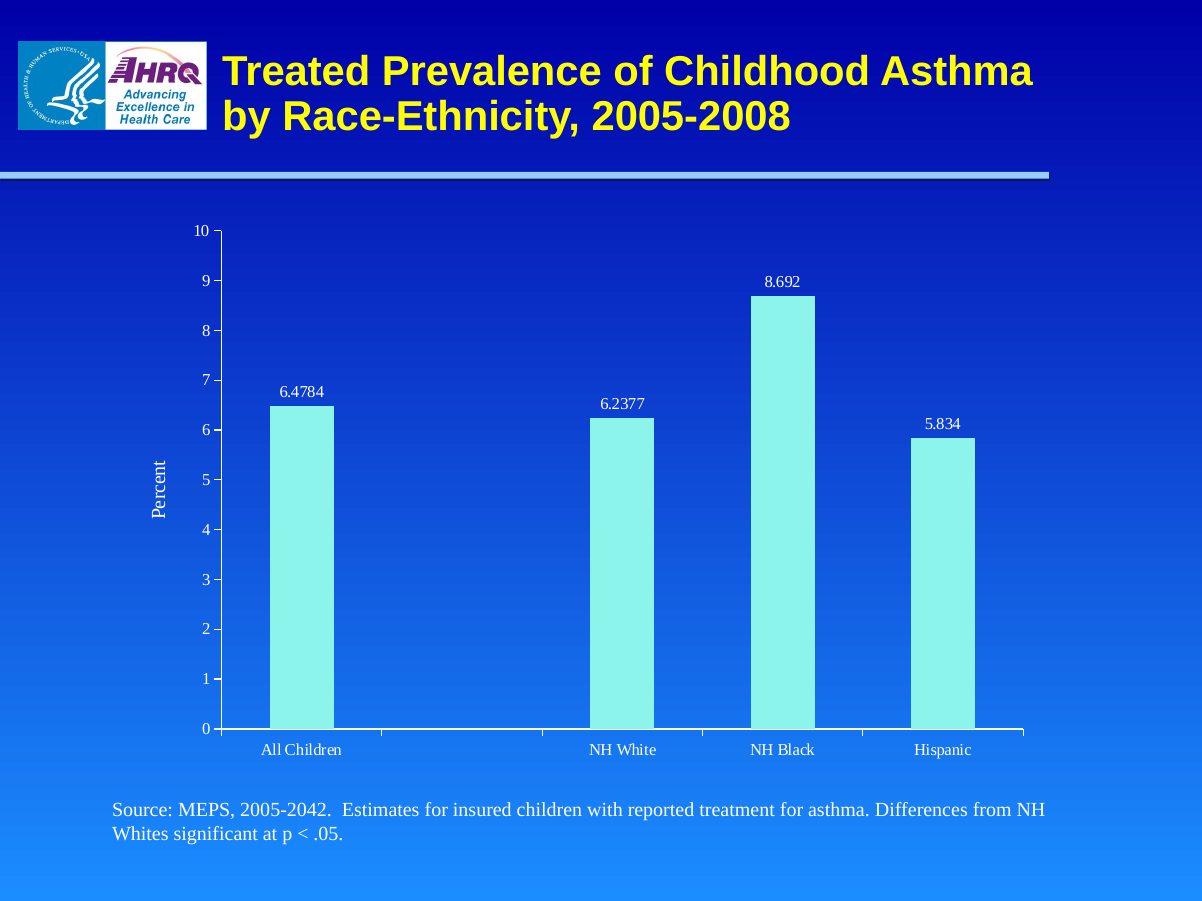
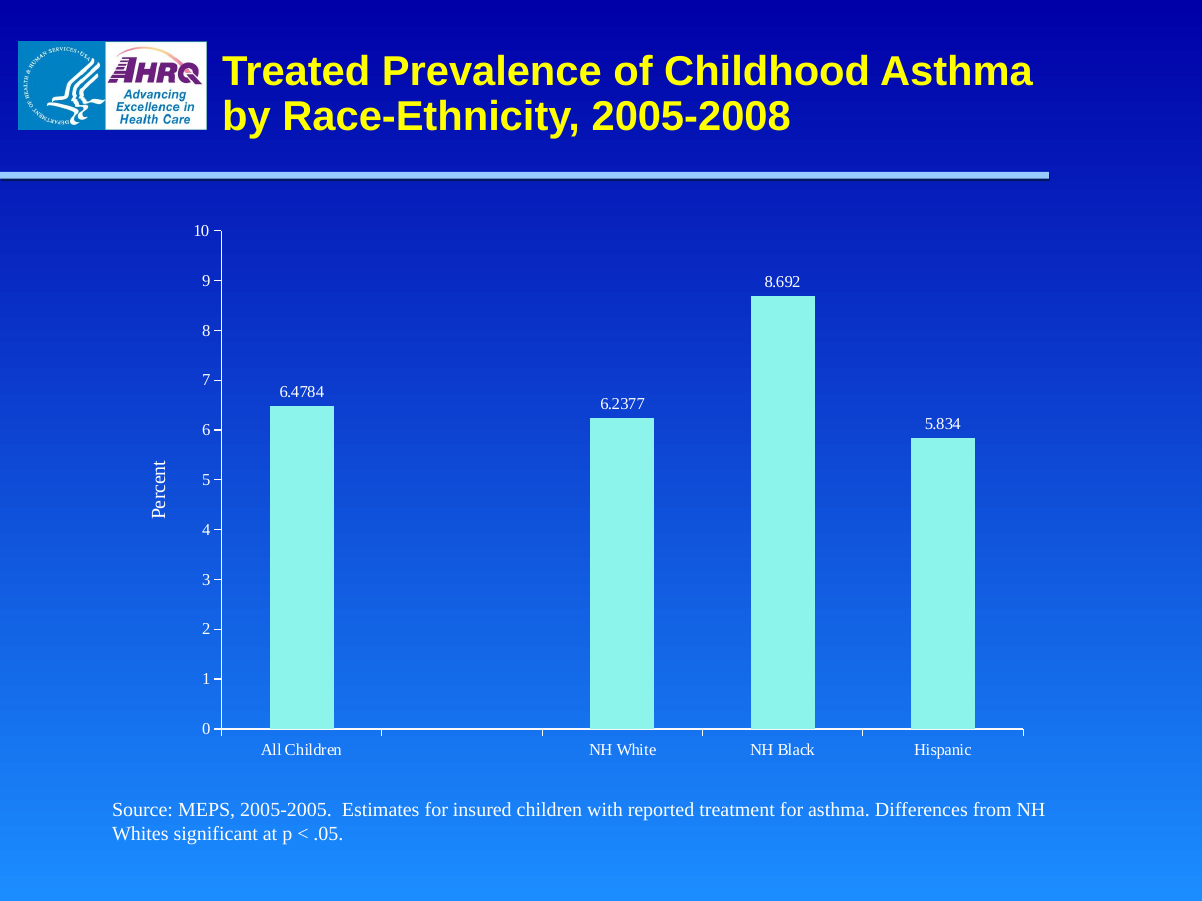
2005-2042: 2005-2042 -> 2005-2005
